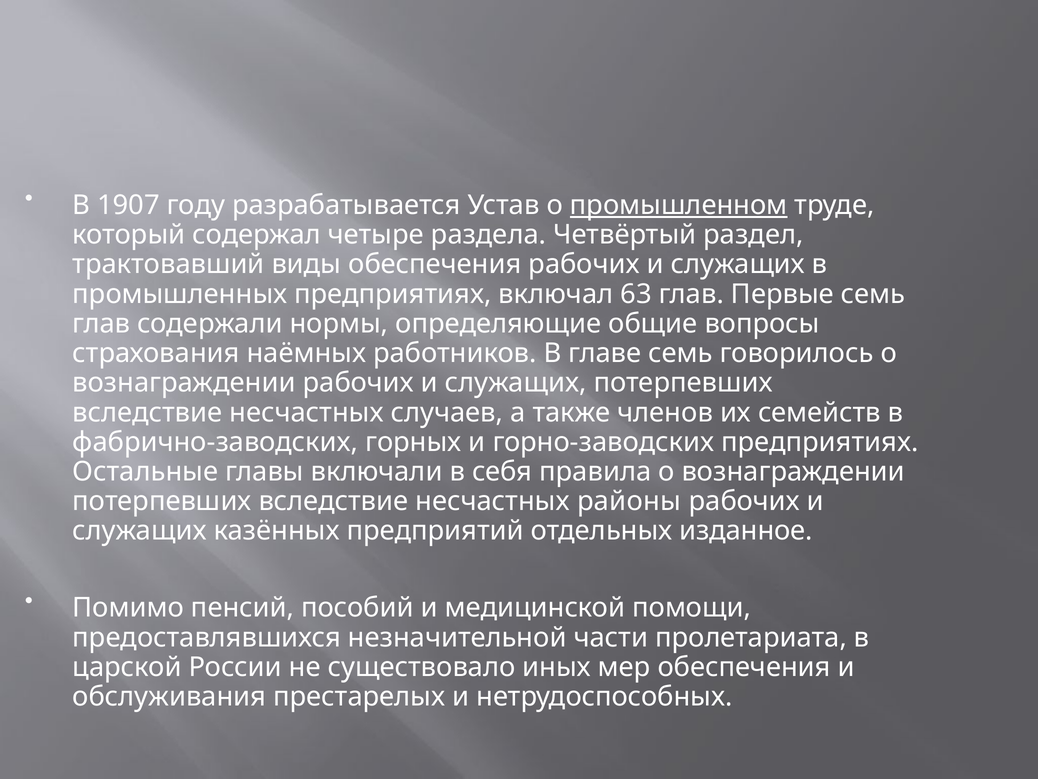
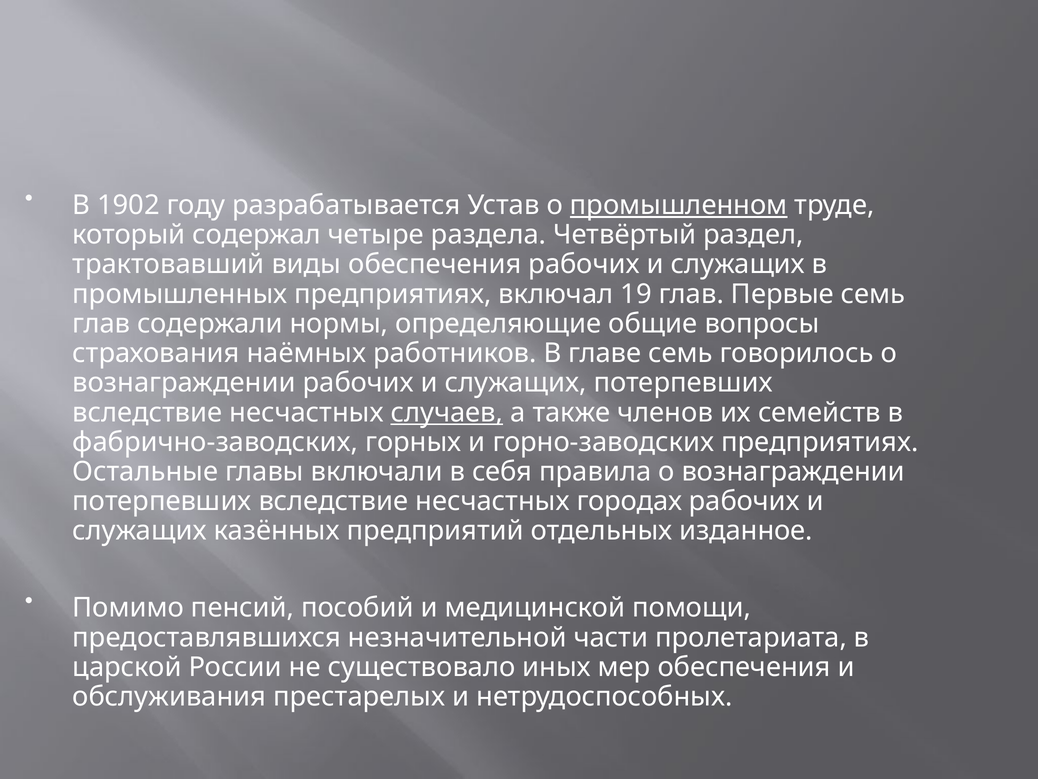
1907: 1907 -> 1902
63: 63 -> 19
случаев underline: none -> present
районы: районы -> городах
